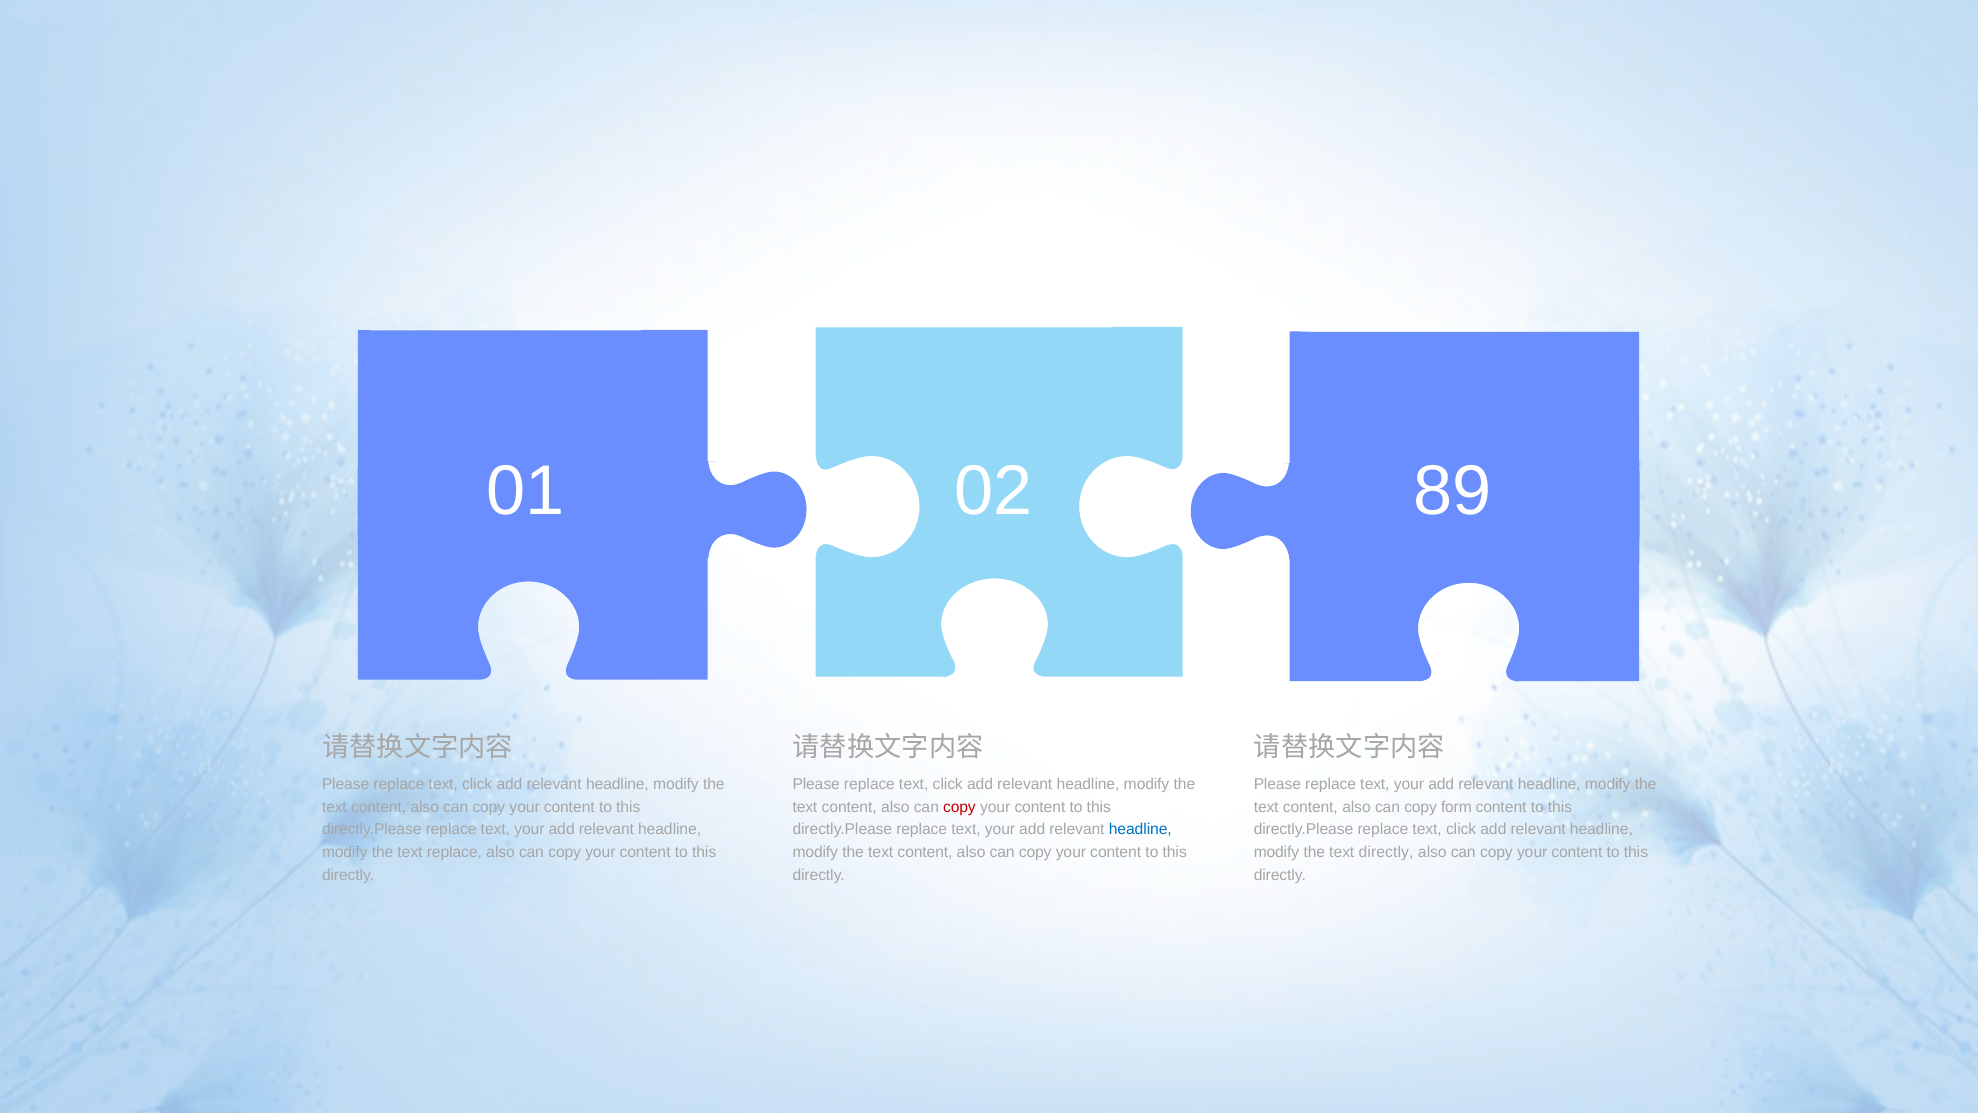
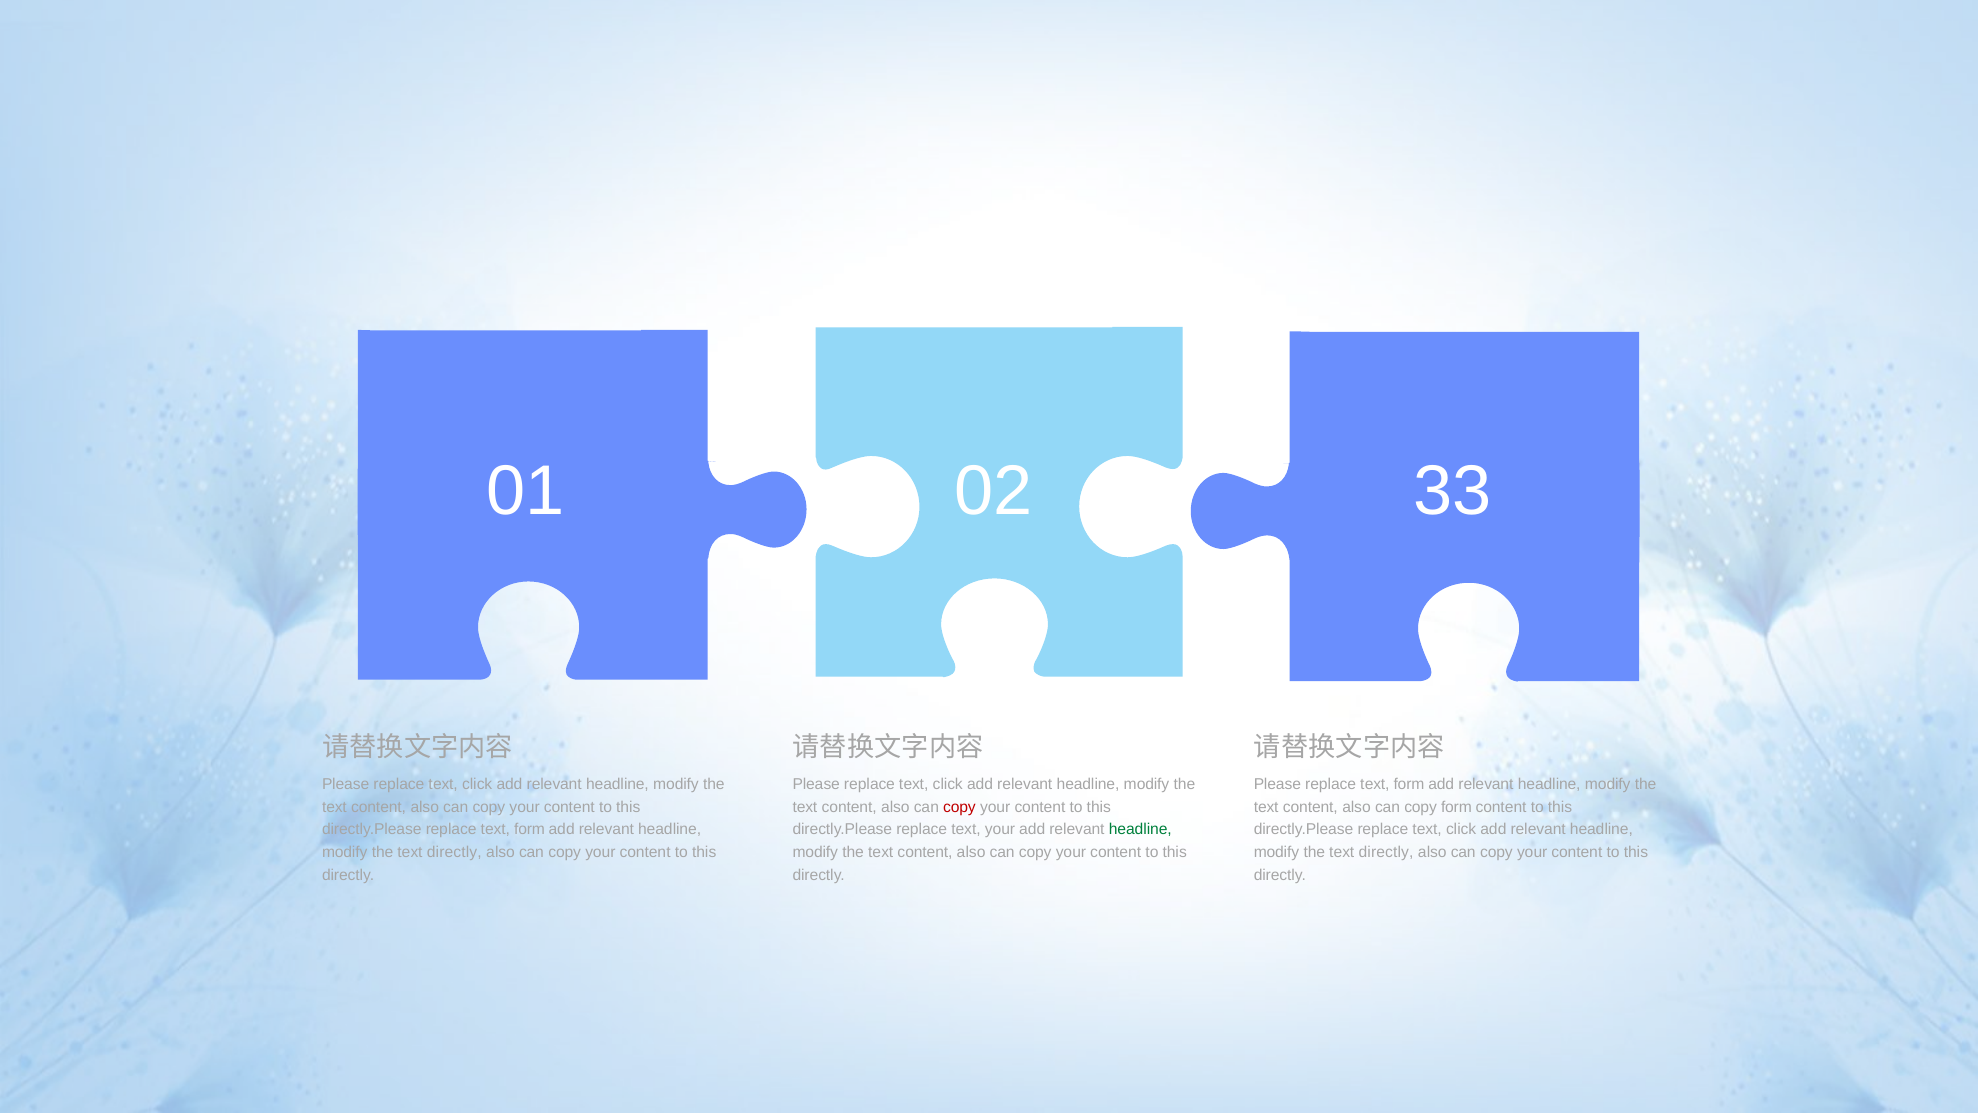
89: 89 -> 33
Please replace text your: your -> form
your at (529, 830): your -> form
headline at (1140, 830) colour: blue -> green
replace at (454, 852): replace -> directly
